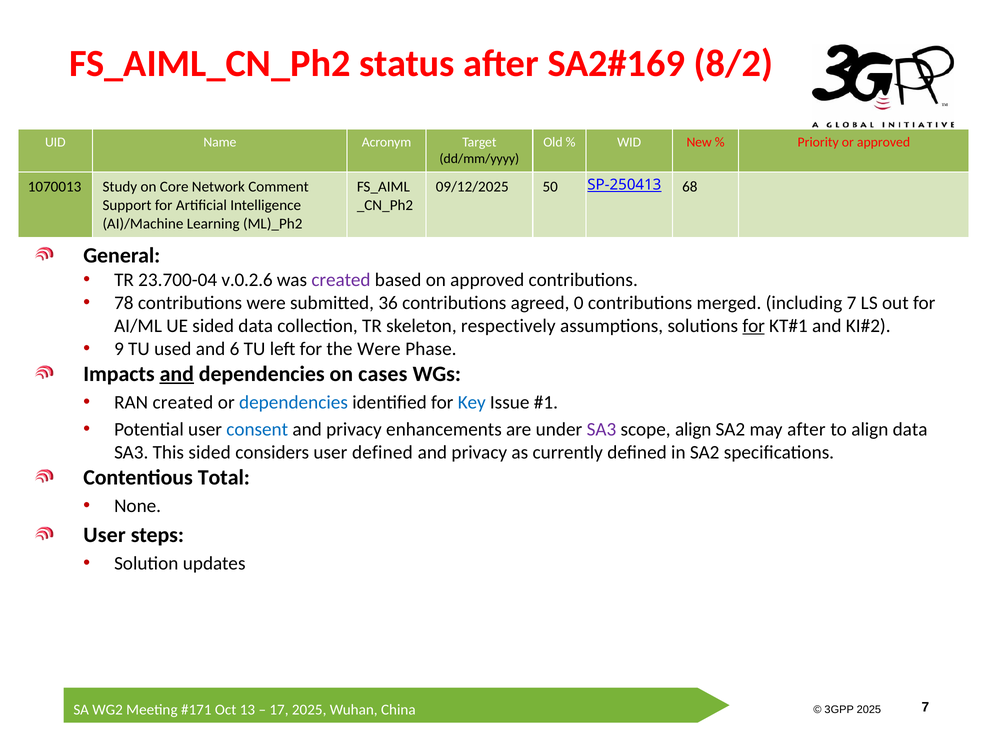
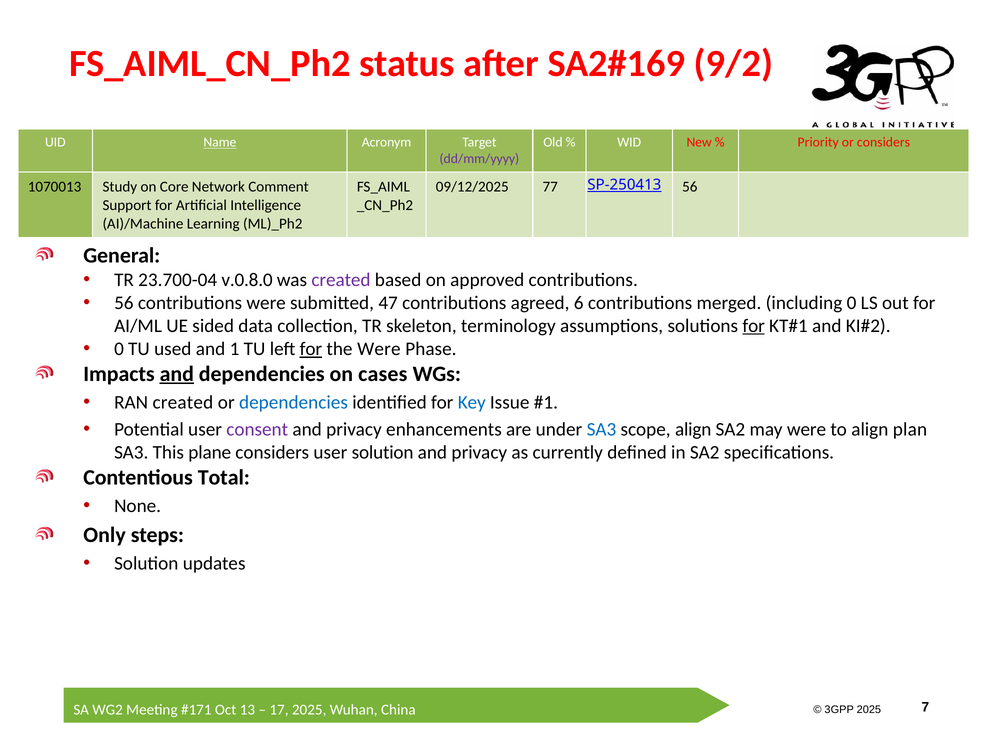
8/2: 8/2 -> 9/2
Name underline: none -> present
or approved: approved -> considers
dd/mm/yyyy colour: black -> purple
50: 50 -> 77
SP-250413 68: 68 -> 56
v.0.2.6: v.0.2.6 -> v.0.8.0
78 at (124, 303): 78 -> 56
36: 36 -> 47
0: 0 -> 6
including 7: 7 -> 0
respectively: respectively -> terminology
9 at (119, 349): 9 -> 0
6: 6 -> 1
for at (311, 349) underline: none -> present
consent colour: blue -> purple
SA3 at (601, 430) colour: purple -> blue
may after: after -> were
align data: data -> plan
This sided: sided -> plane
user defined: defined -> solution
User at (104, 535): User -> Only
